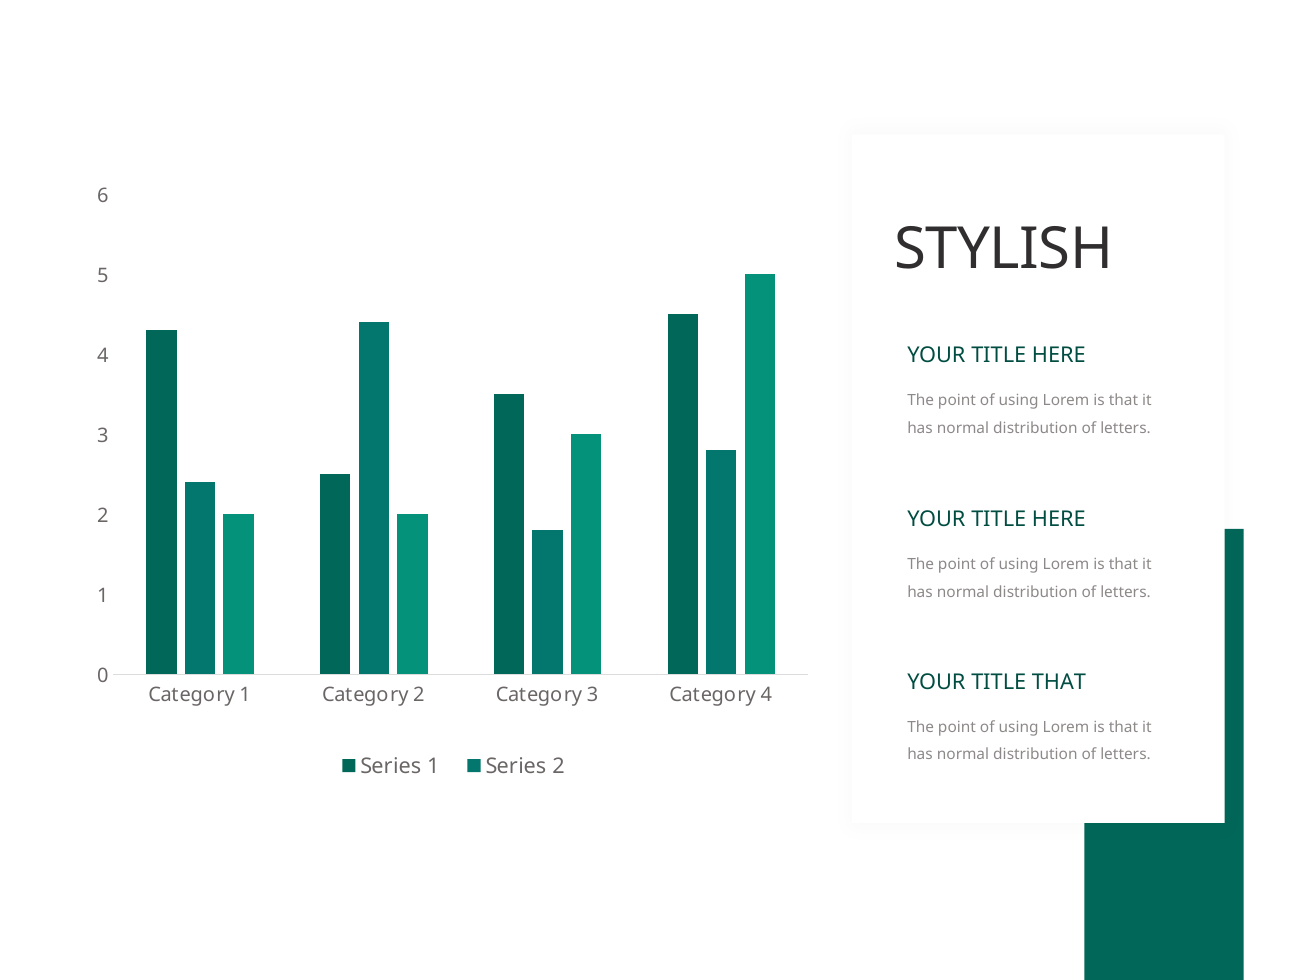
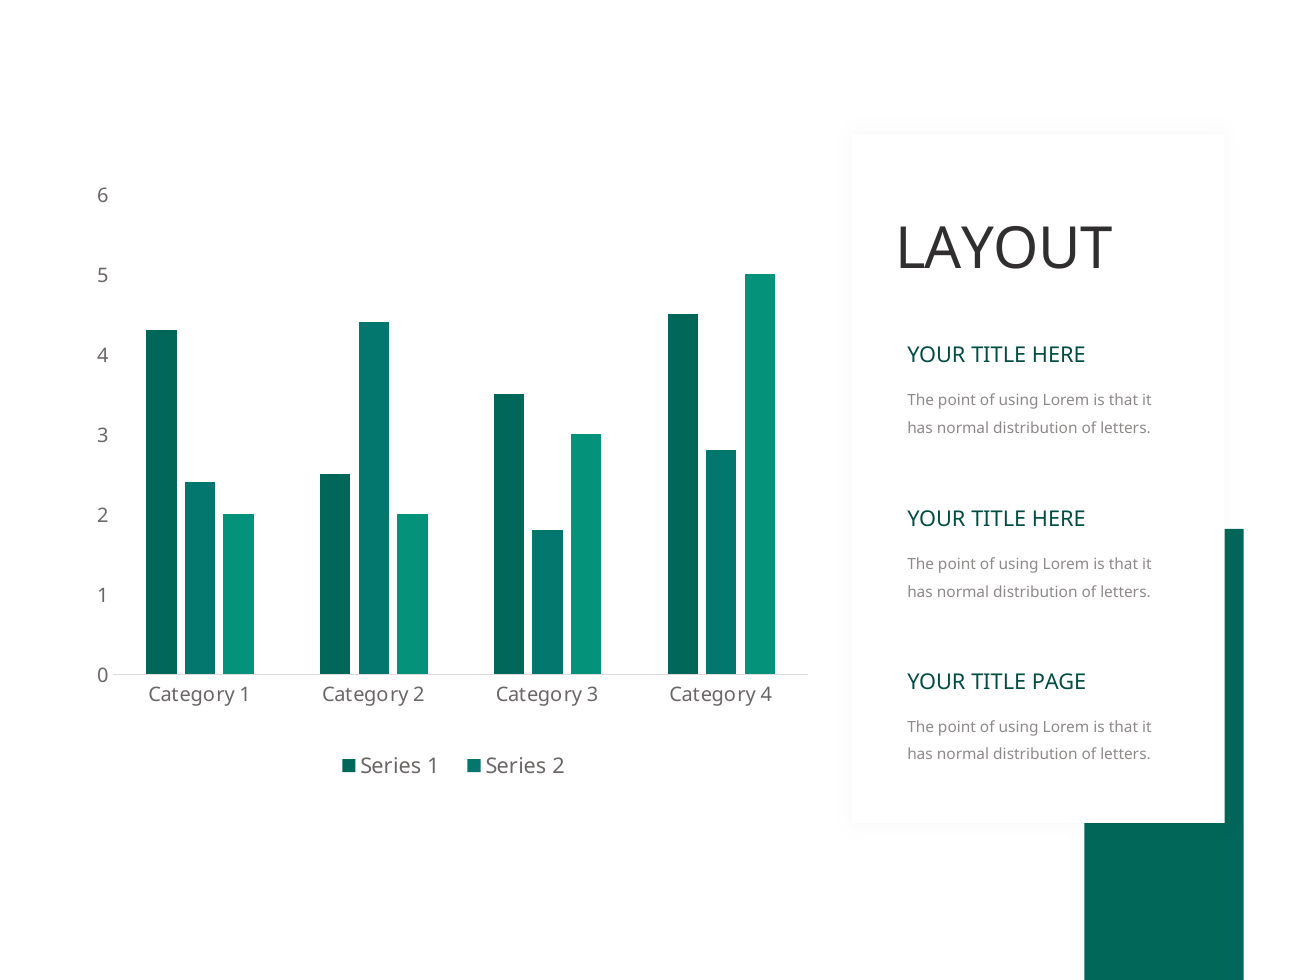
STYLISH: STYLISH -> LAYOUT
TITLE THAT: THAT -> PAGE
